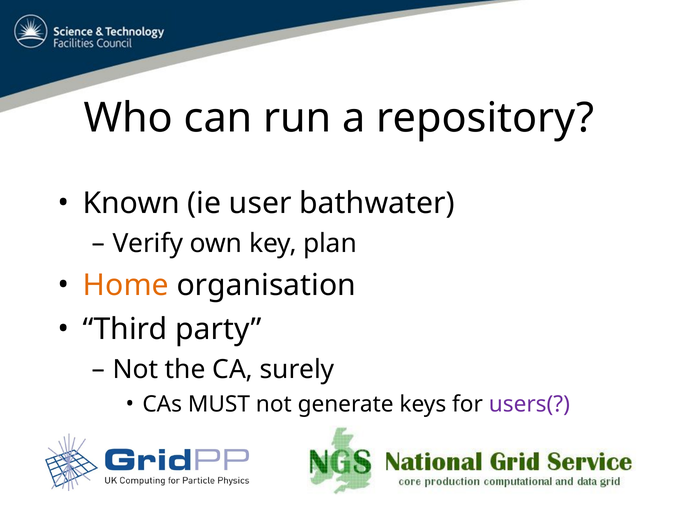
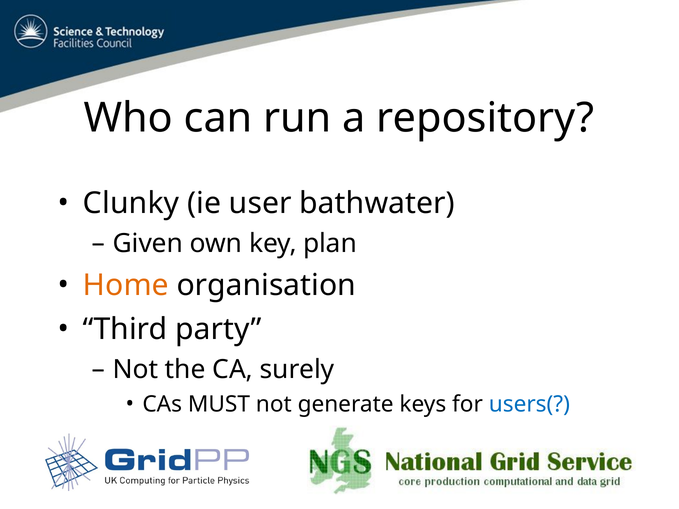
Known: Known -> Clunky
Verify: Verify -> Given
users( colour: purple -> blue
